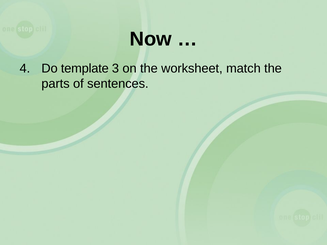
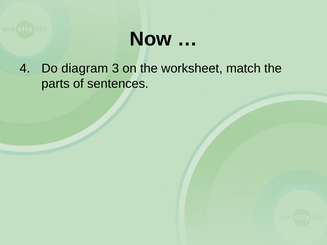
template: template -> diagram
